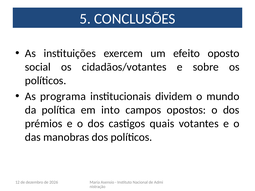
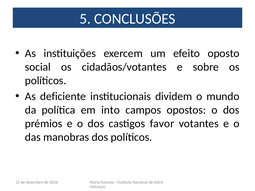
programa: programa -> deficiente
quais: quais -> favor
